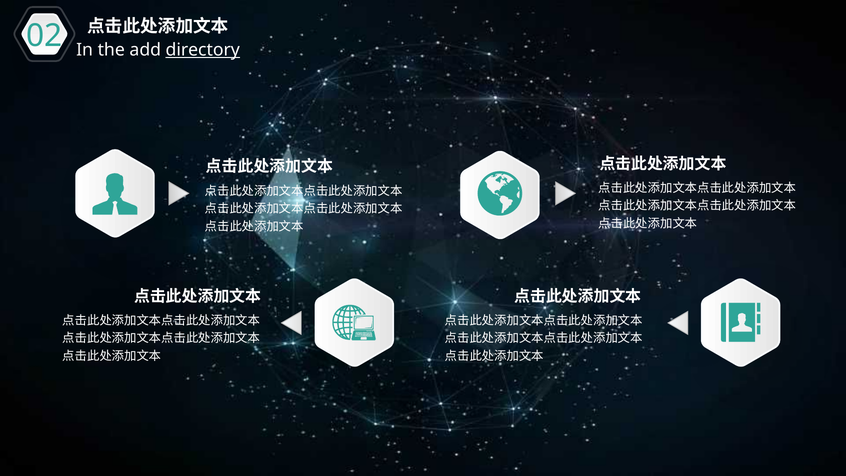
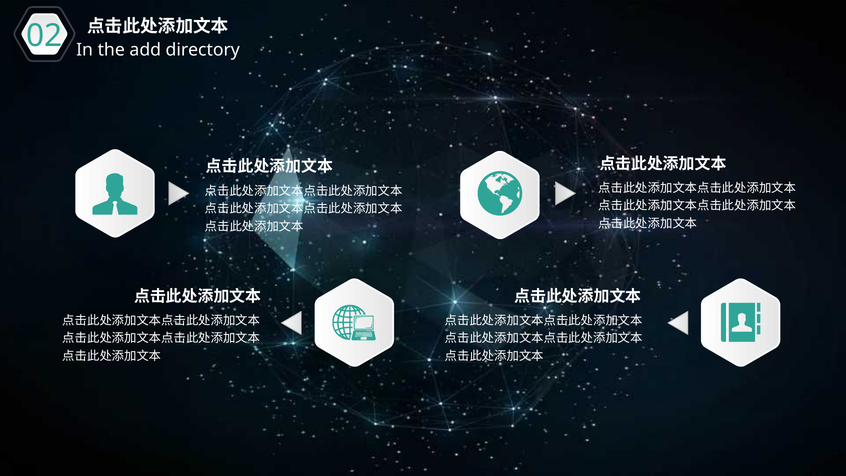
directory underline: present -> none
